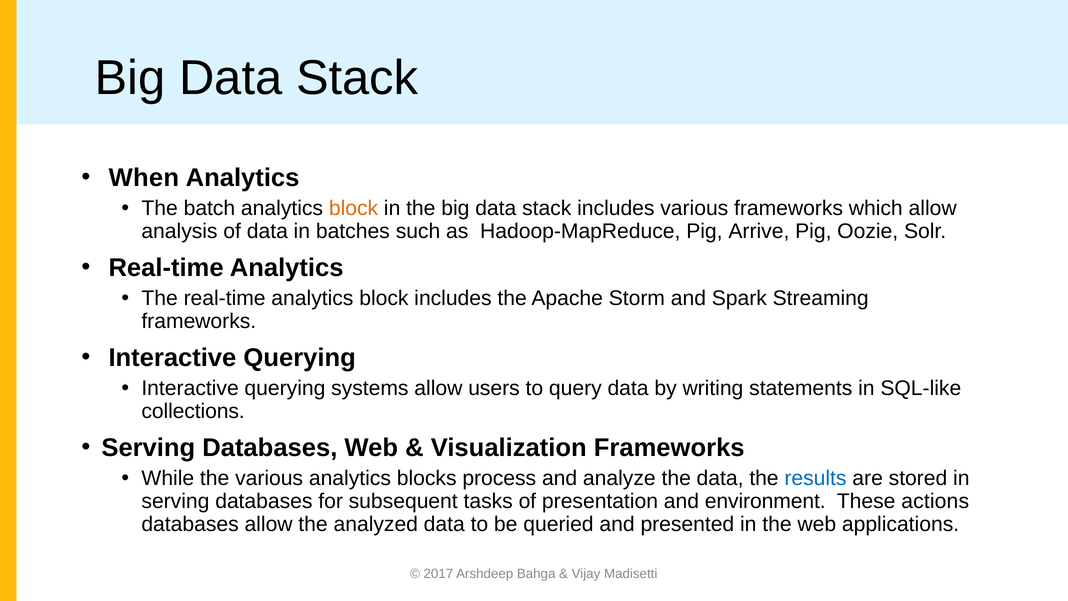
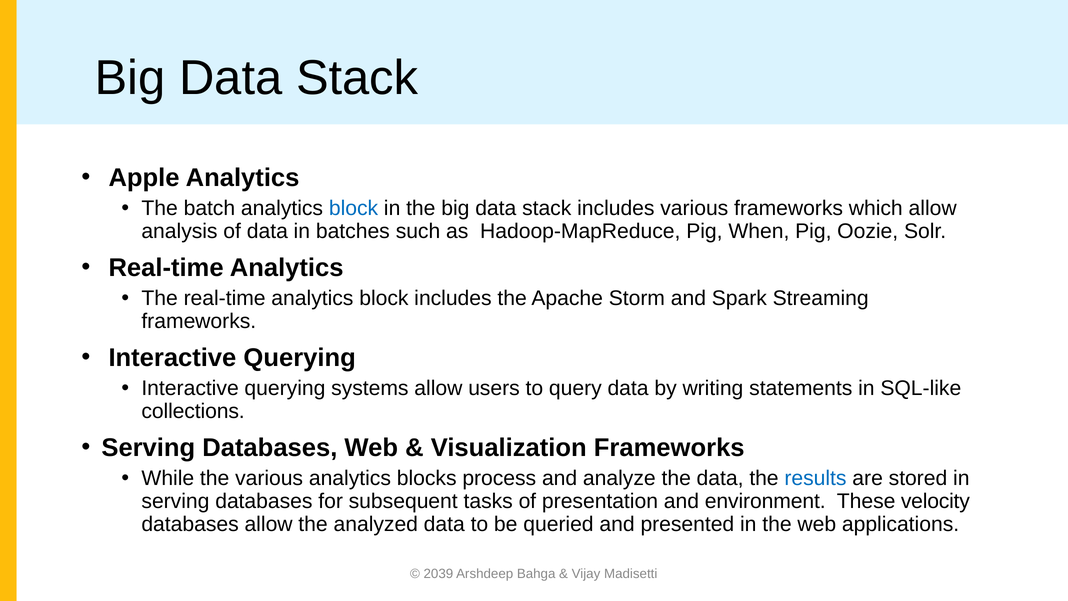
When: When -> Apple
block at (354, 208) colour: orange -> blue
Arrive: Arrive -> When
actions: actions -> velocity
2017: 2017 -> 2039
